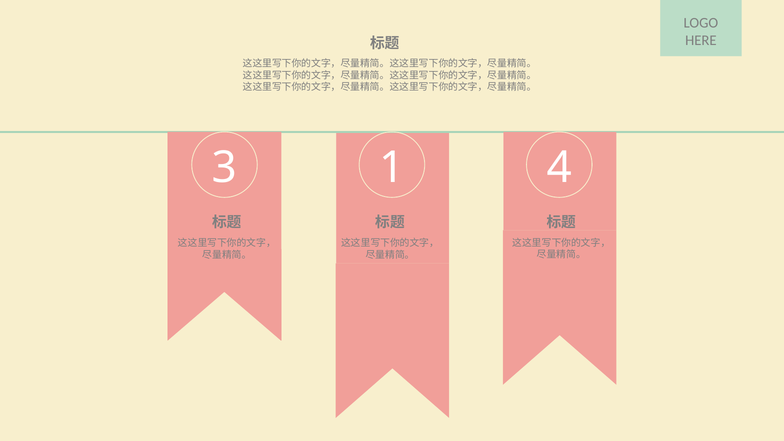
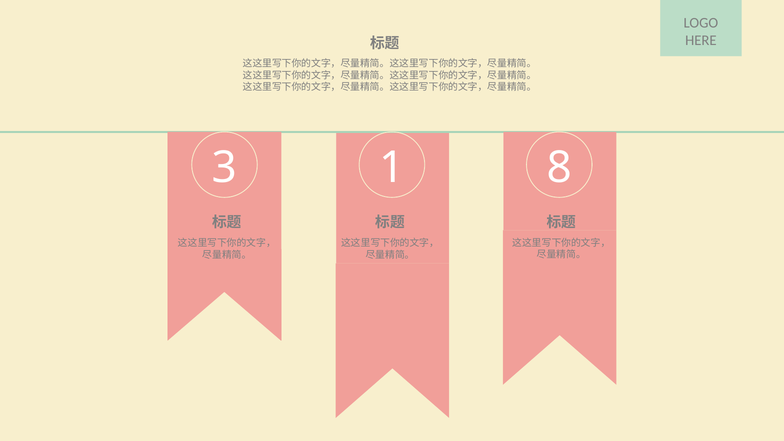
4: 4 -> 8
